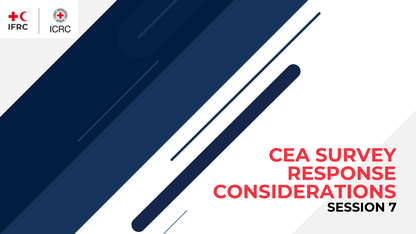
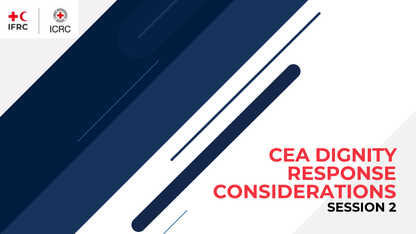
SURVEY: SURVEY -> DIGNITY
7: 7 -> 2
